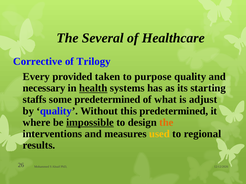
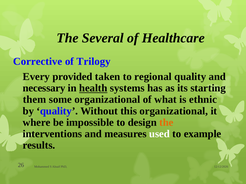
purpose: purpose -> regional
staffs: staffs -> them
some predetermined: predetermined -> organizational
adjust: adjust -> ethnic
this predetermined: predetermined -> organizational
impossible underline: present -> none
used colour: yellow -> white
regional: regional -> example
